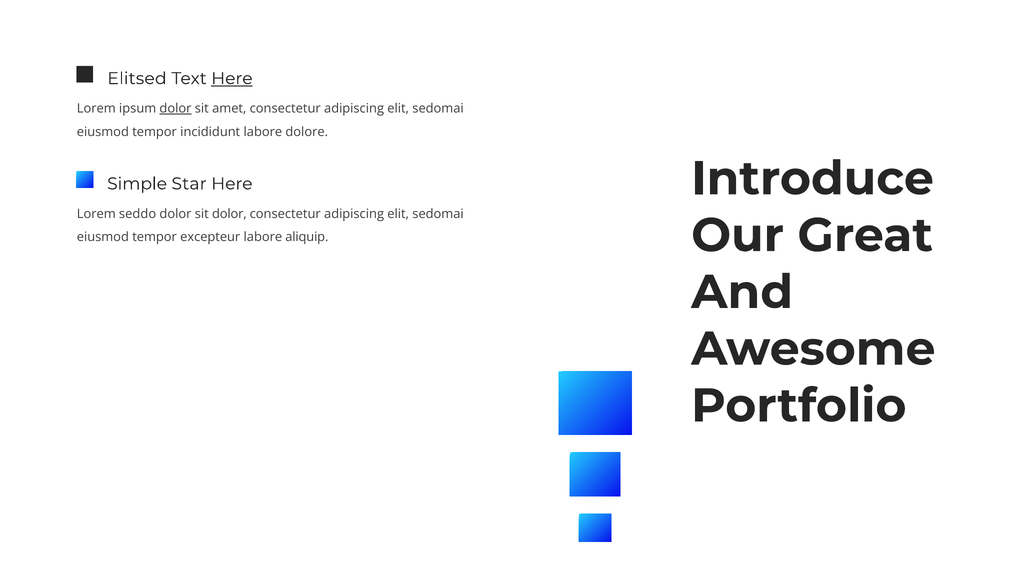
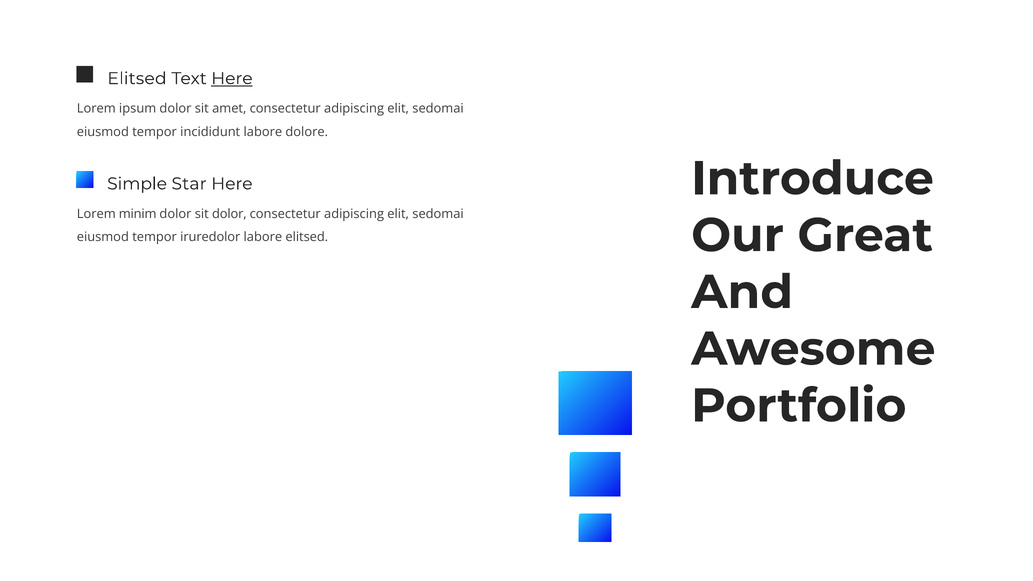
dolor at (175, 109) underline: present -> none
seddo: seddo -> minim
excepteur: excepteur -> iruredolor
labore aliquip: aliquip -> elitsed
